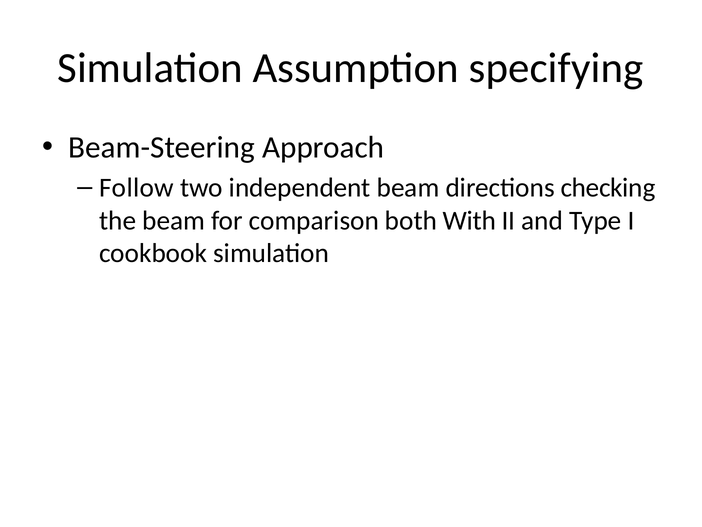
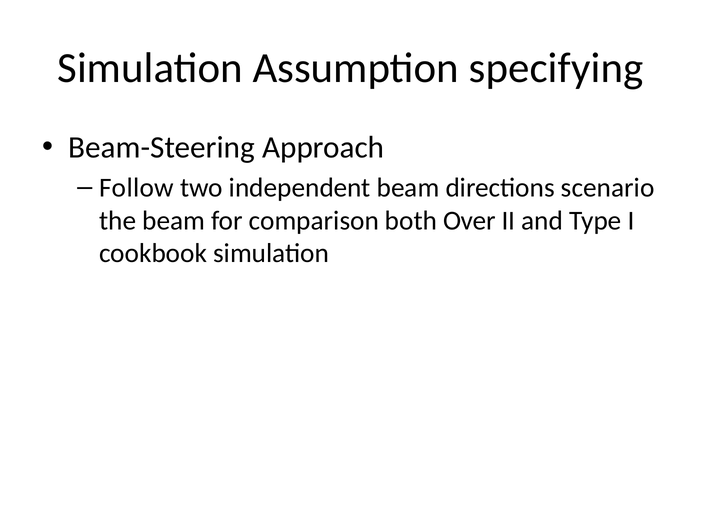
checking: checking -> scenario
With: With -> Over
